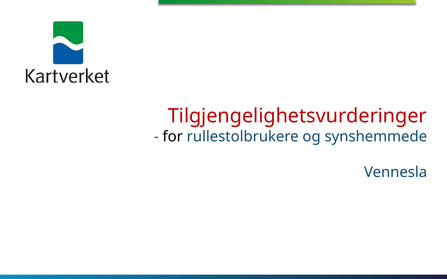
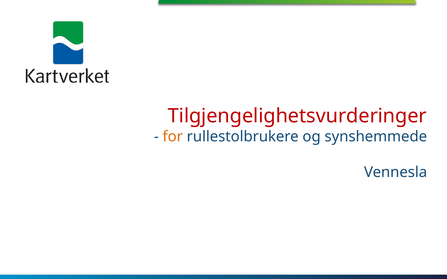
for colour: black -> orange
